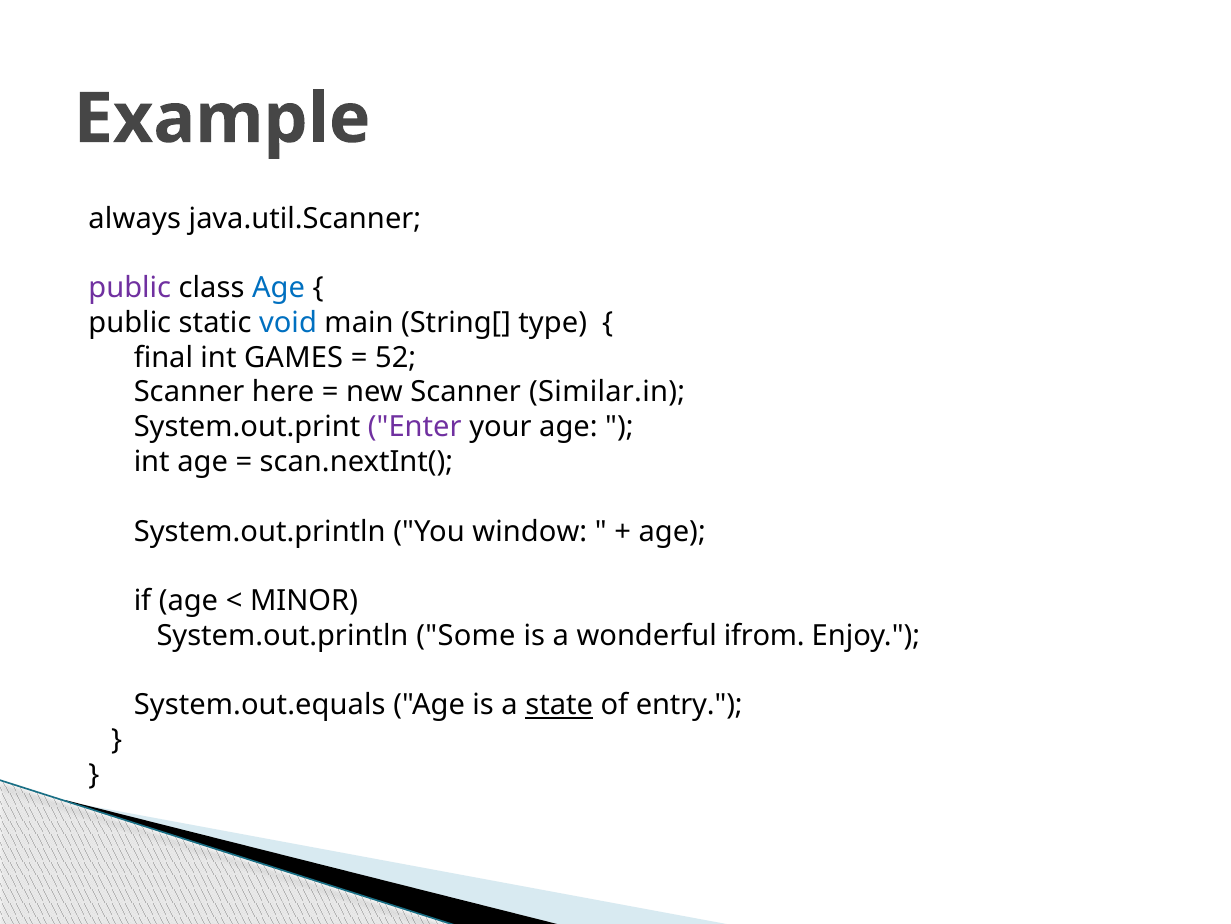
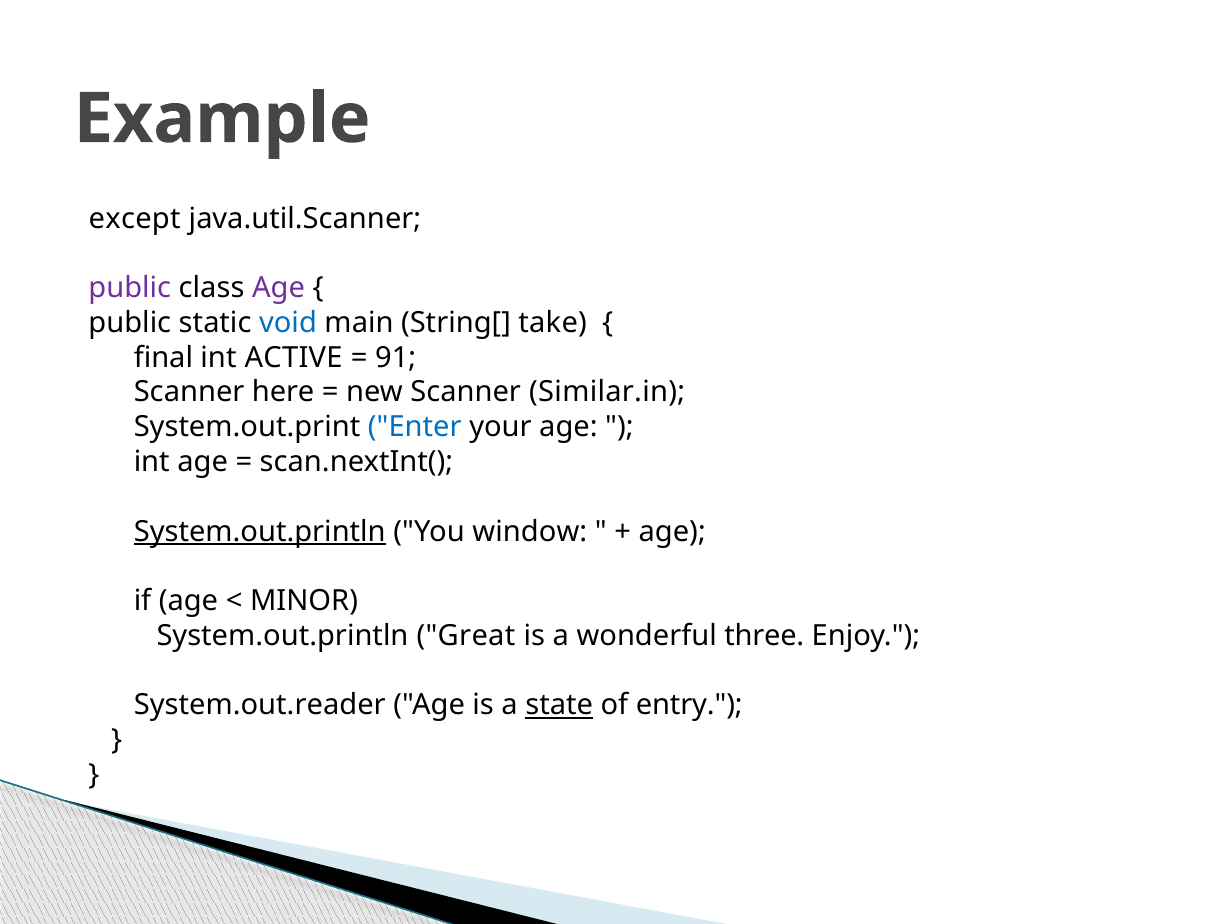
always: always -> except
Age at (278, 288) colour: blue -> purple
type: type -> take
GAMES: GAMES -> ACTIVE
52: 52 -> 91
Enter colour: purple -> blue
System.out.println at (260, 531) underline: none -> present
Some: Some -> Great
ifrom: ifrom -> three
System.out.equals: System.out.equals -> System.out.reader
